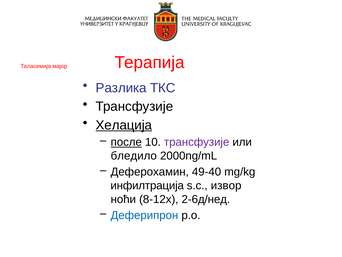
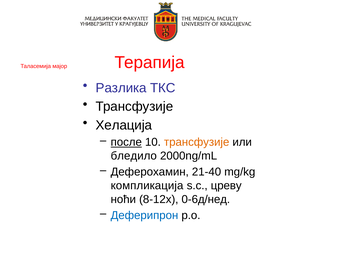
Хелација underline: present -> none
трансфузије at (197, 142) colour: purple -> orange
49-40: 49-40 -> 21-40
инфилтрација: инфилтрација -> компликација
извор: извор -> цреву
2-6д/нед: 2-6д/нед -> 0-6д/нед
